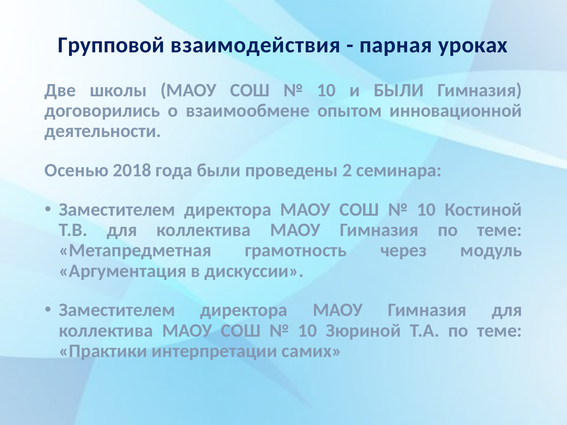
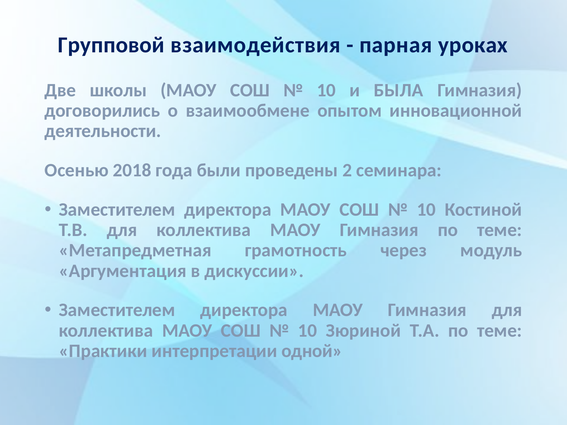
и БЫЛИ: БЫЛИ -> БЫЛА
самих: самих -> одной
